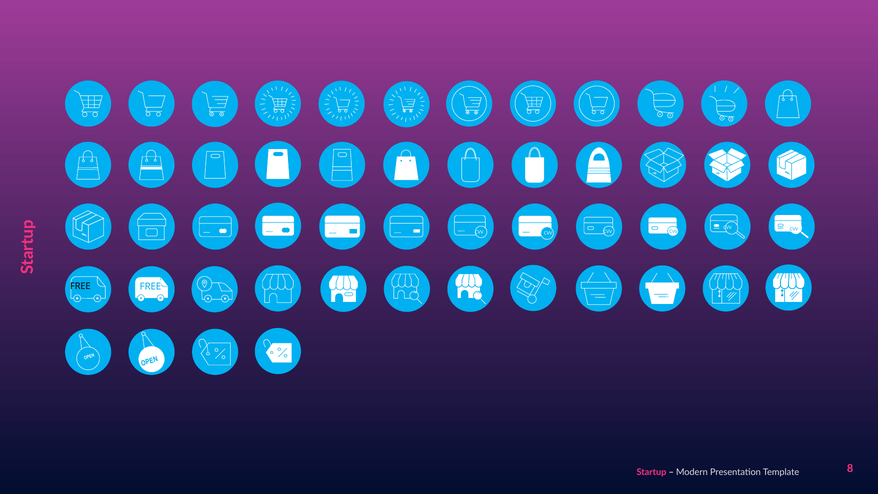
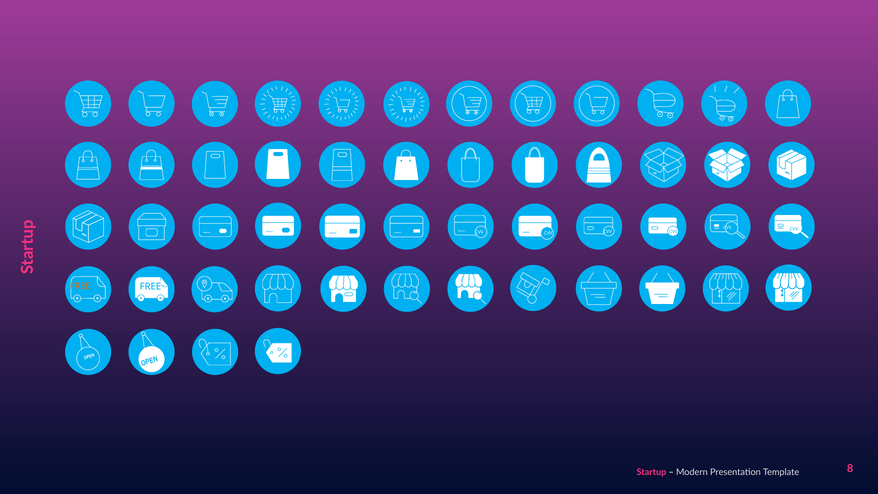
FREE at (80, 286) colour: black -> orange
